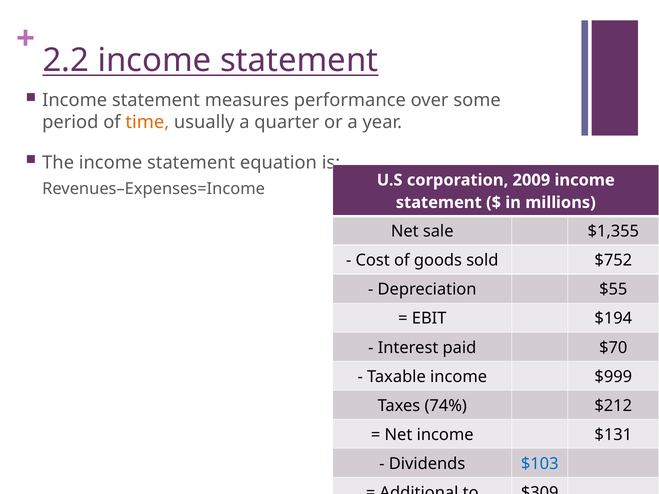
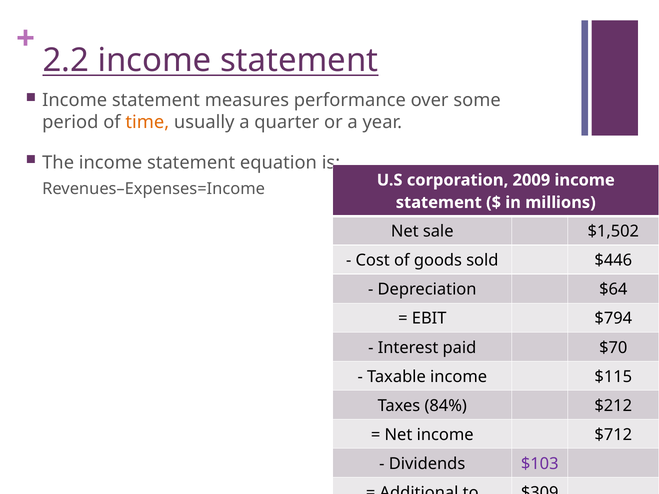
$1,355: $1,355 -> $1,502
$752: $752 -> $446
$55: $55 -> $64
$194: $194 -> $794
$999: $999 -> $115
74%: 74% -> 84%
$131: $131 -> $712
$103 colour: blue -> purple
